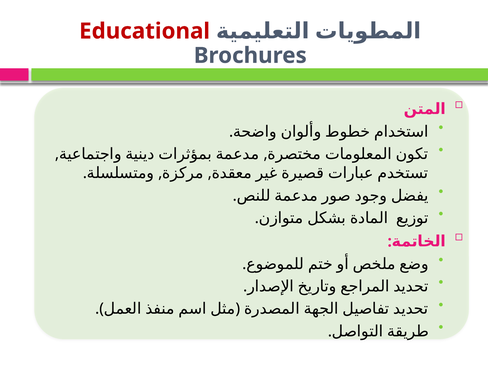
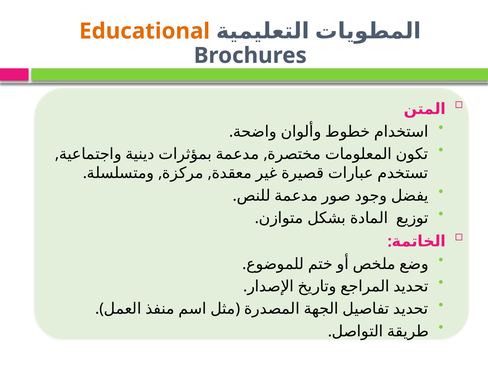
Educational colour: red -> orange
